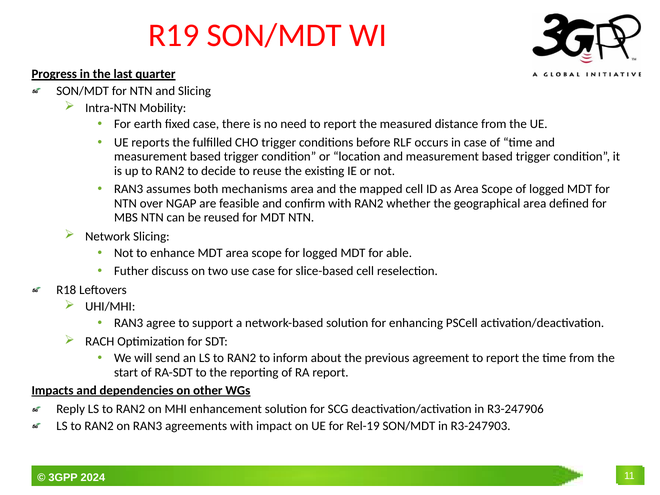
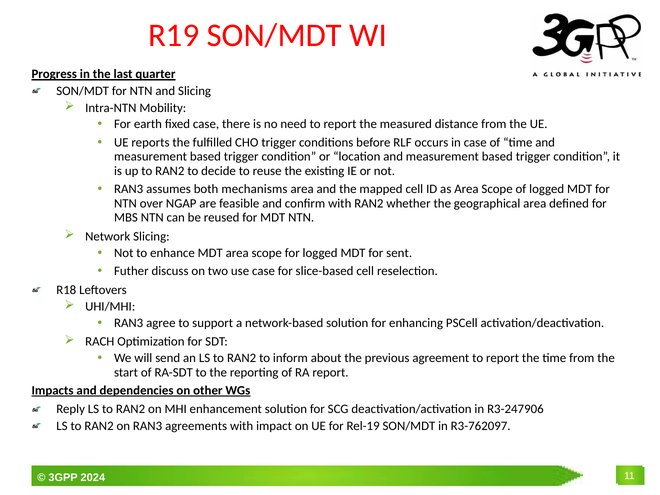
able: able -> sent
R3-247903: R3-247903 -> R3-762097
